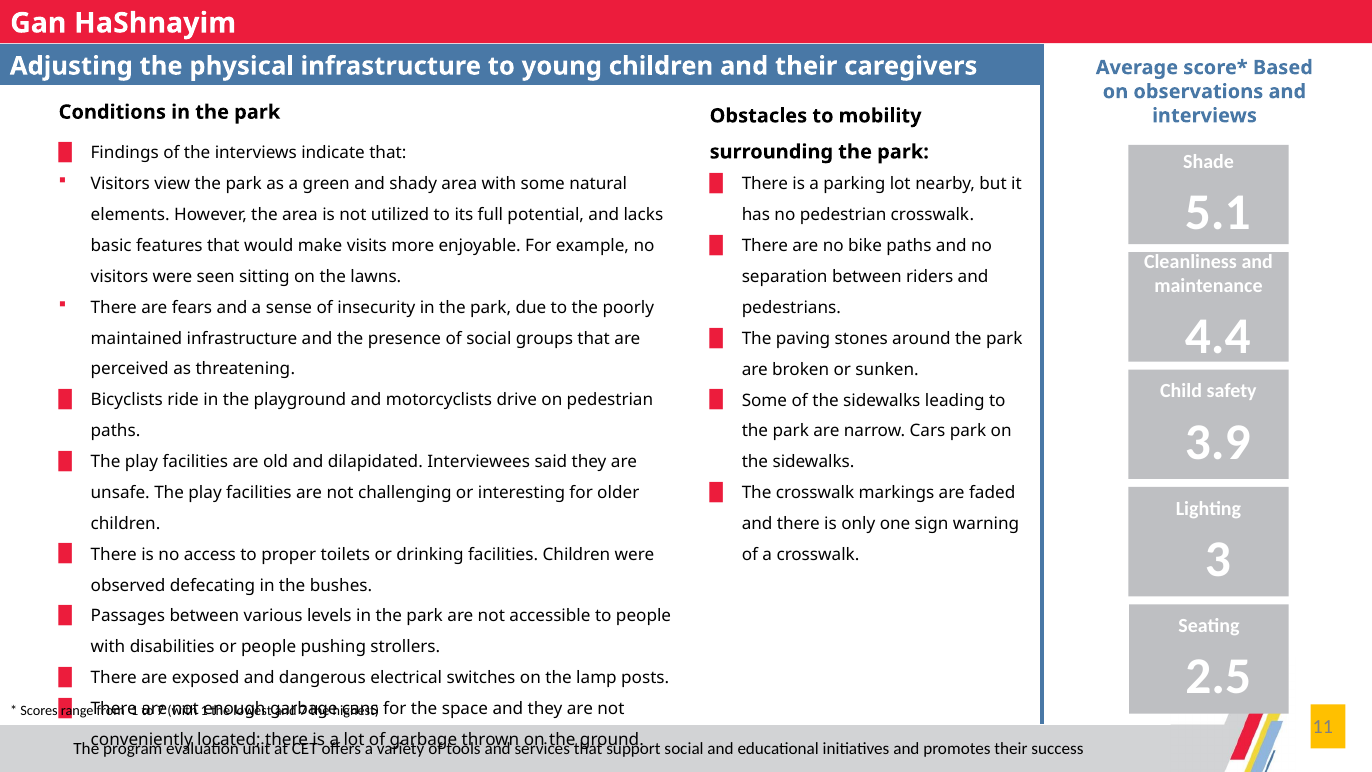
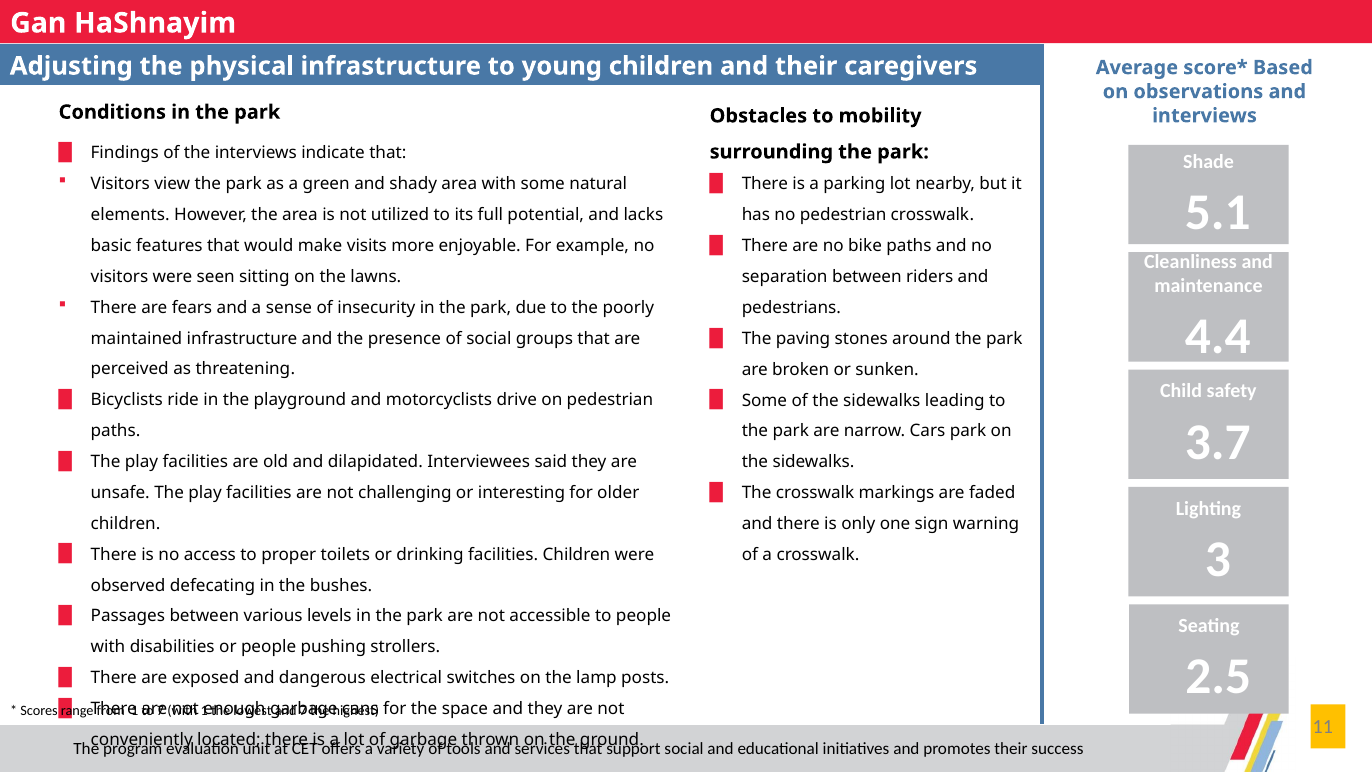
3.9: 3.9 -> 3.7
